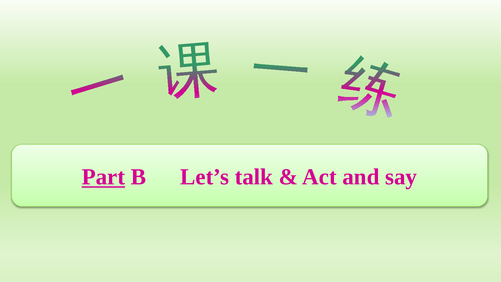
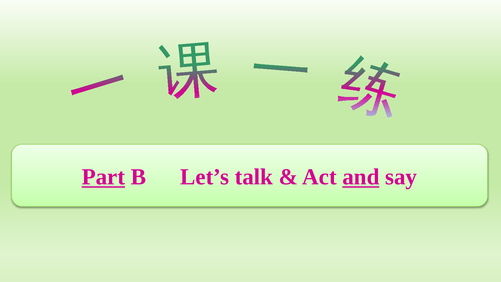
and underline: none -> present
